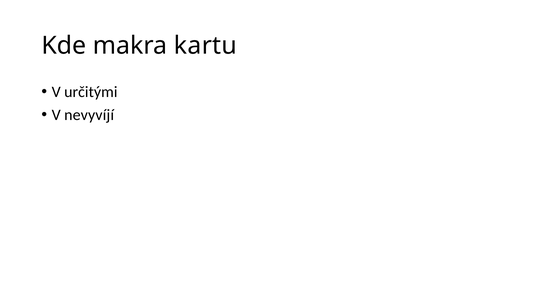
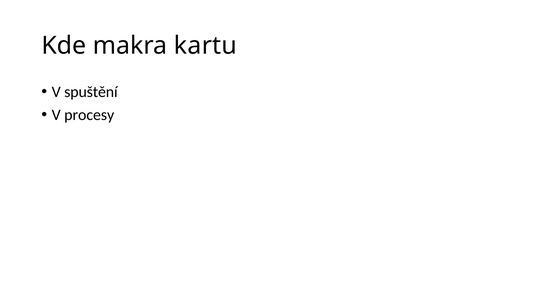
určitými: určitými -> spuštění
nevyvíjí: nevyvíjí -> procesy
